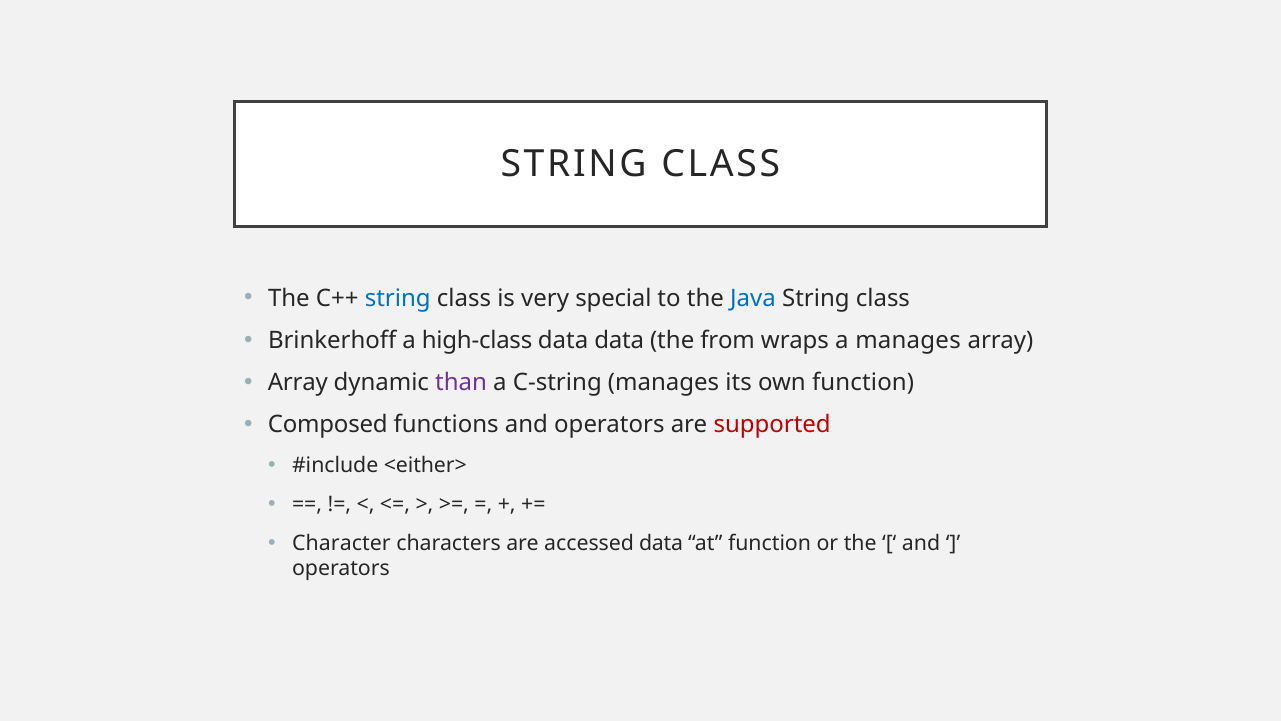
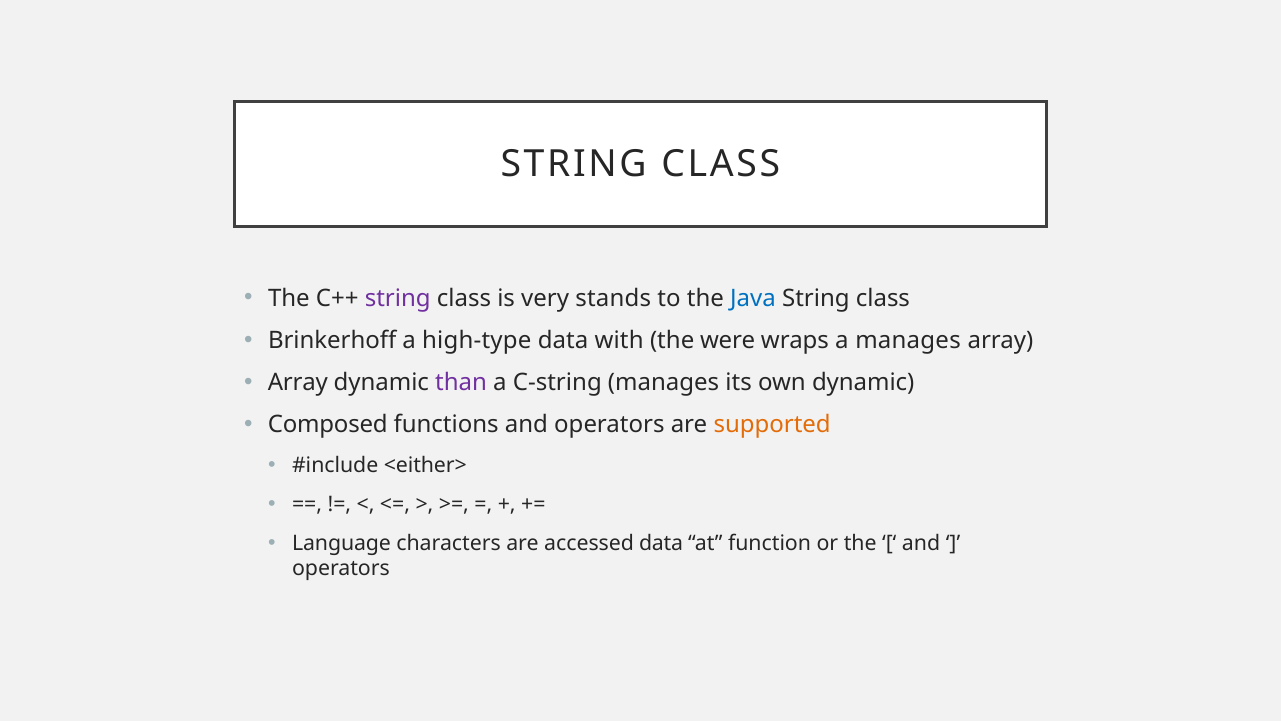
string at (398, 298) colour: blue -> purple
special: special -> stands
high-class: high-class -> high-type
data data: data -> with
from: from -> were
own function: function -> dynamic
supported colour: red -> orange
Character: Character -> Language
